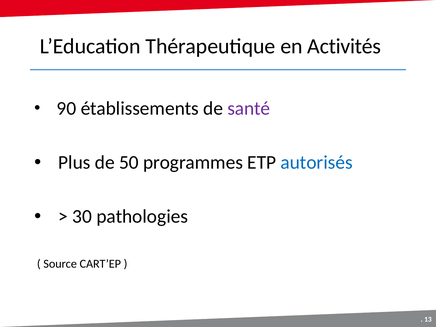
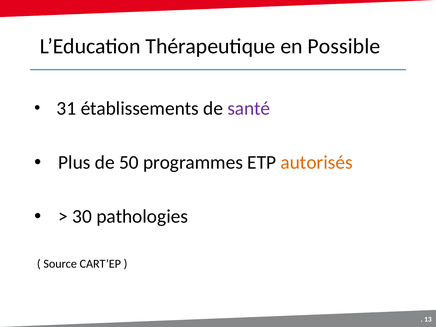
Activités: Activités -> Possible
90: 90 -> 31
autorisés colour: blue -> orange
